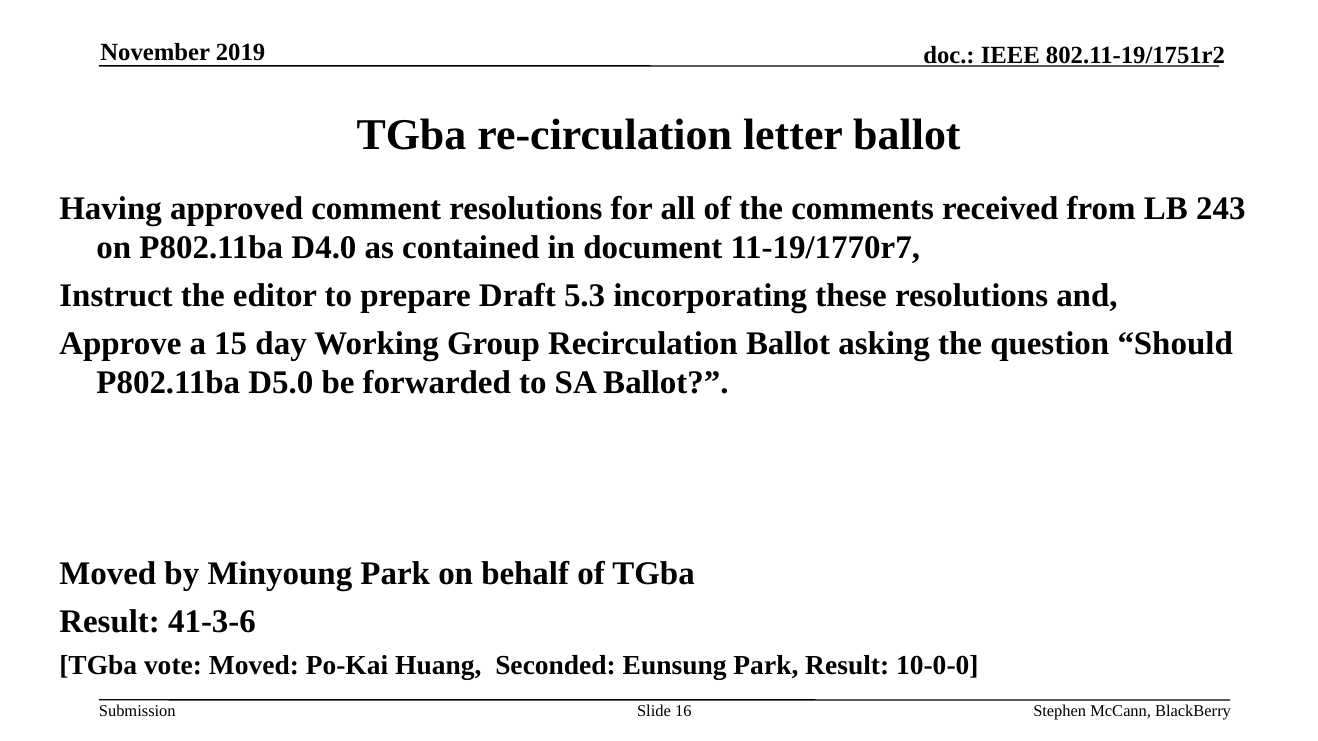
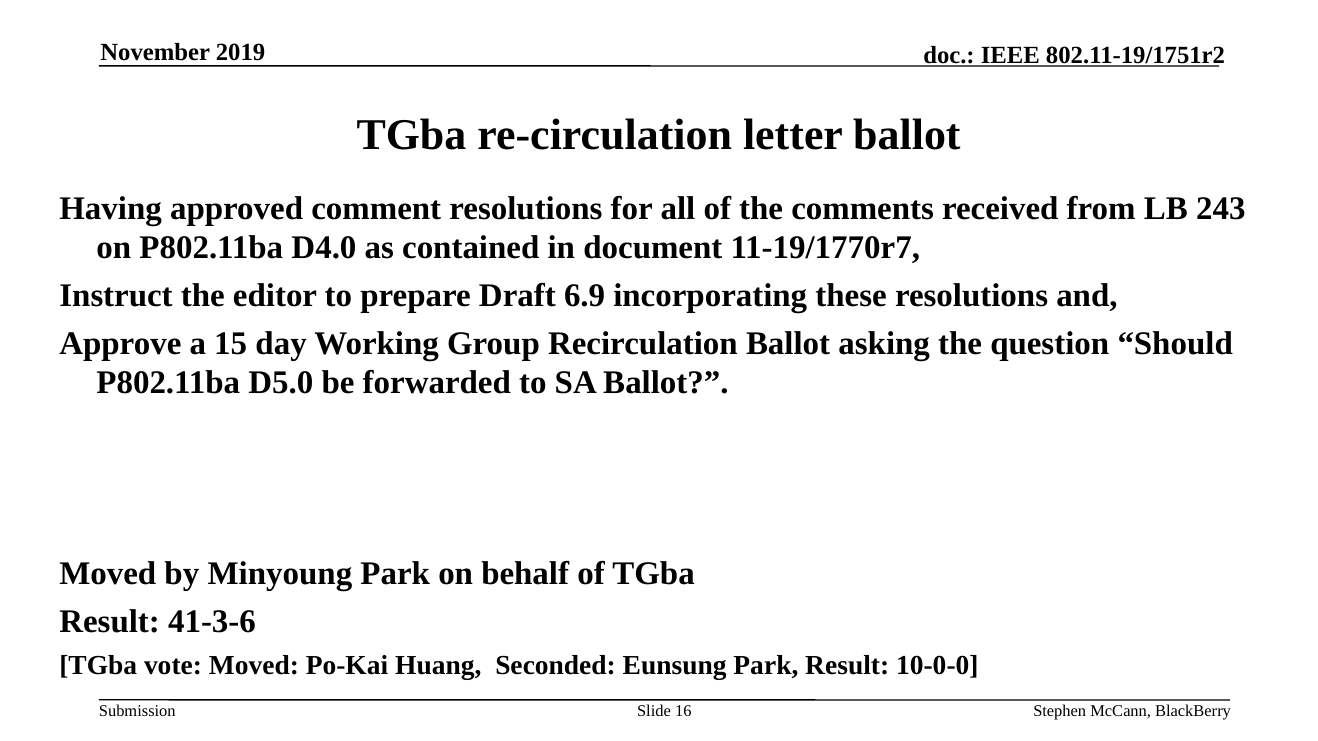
5.3: 5.3 -> 6.9
